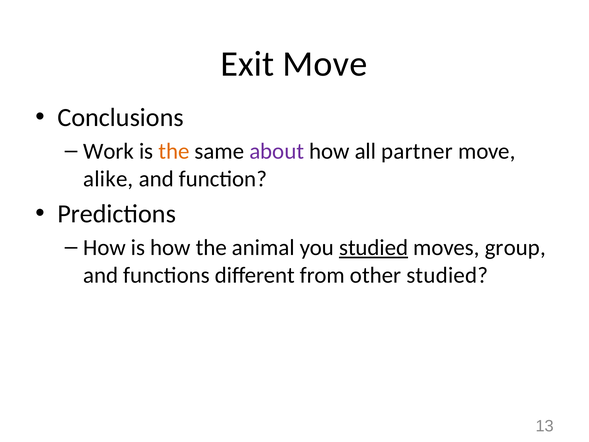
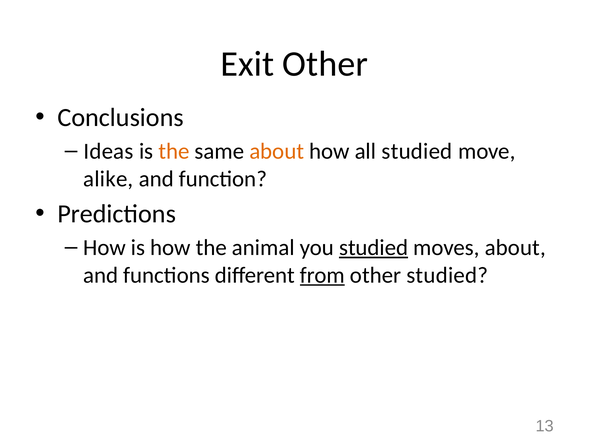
Exit Move: Move -> Other
Work: Work -> Ideas
about at (277, 151) colour: purple -> orange
all partner: partner -> studied
moves group: group -> about
from underline: none -> present
